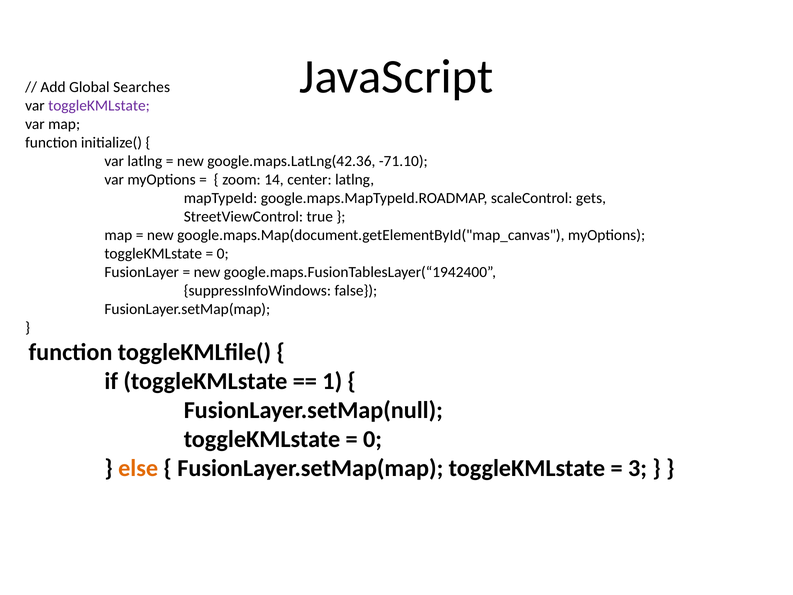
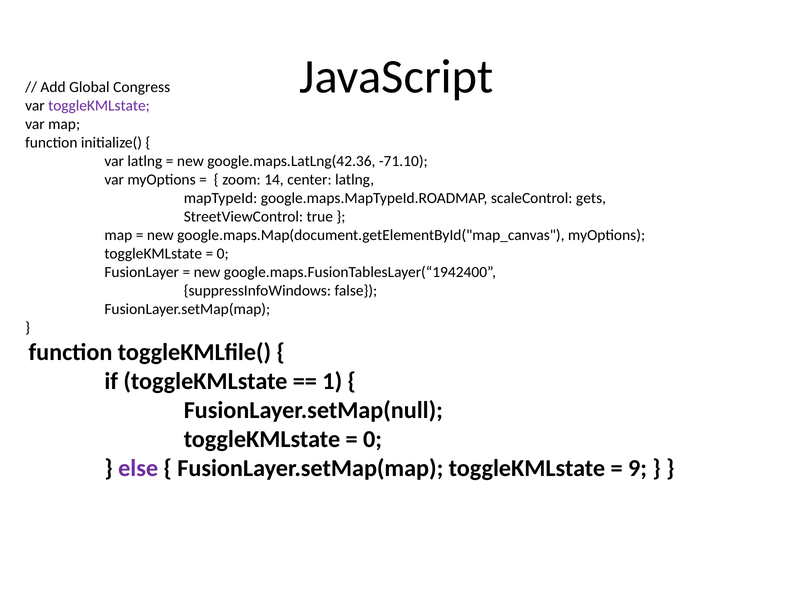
Searches: Searches -> Congress
else colour: orange -> purple
3: 3 -> 9
